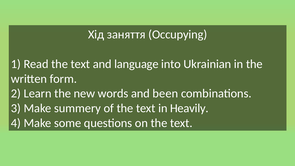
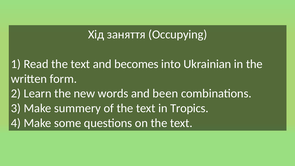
language: language -> becomes
Heavily: Heavily -> Tropics
